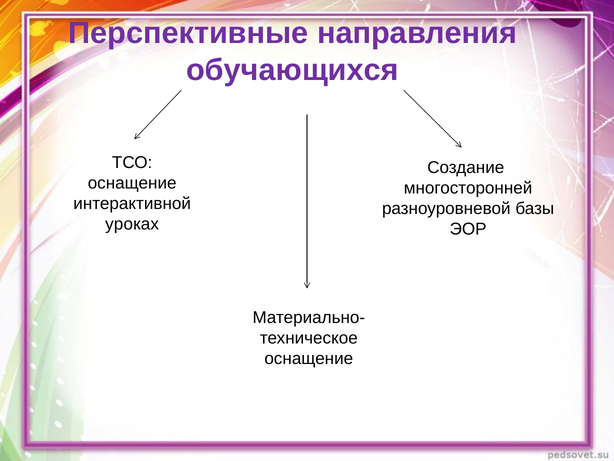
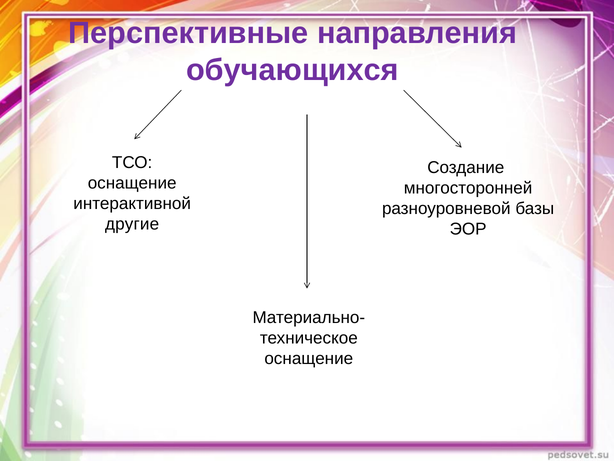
уроках: уроках -> другие
